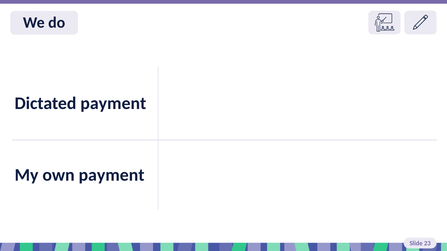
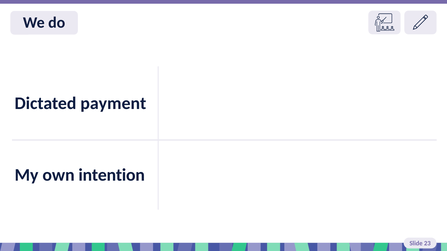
own payment: payment -> intention
